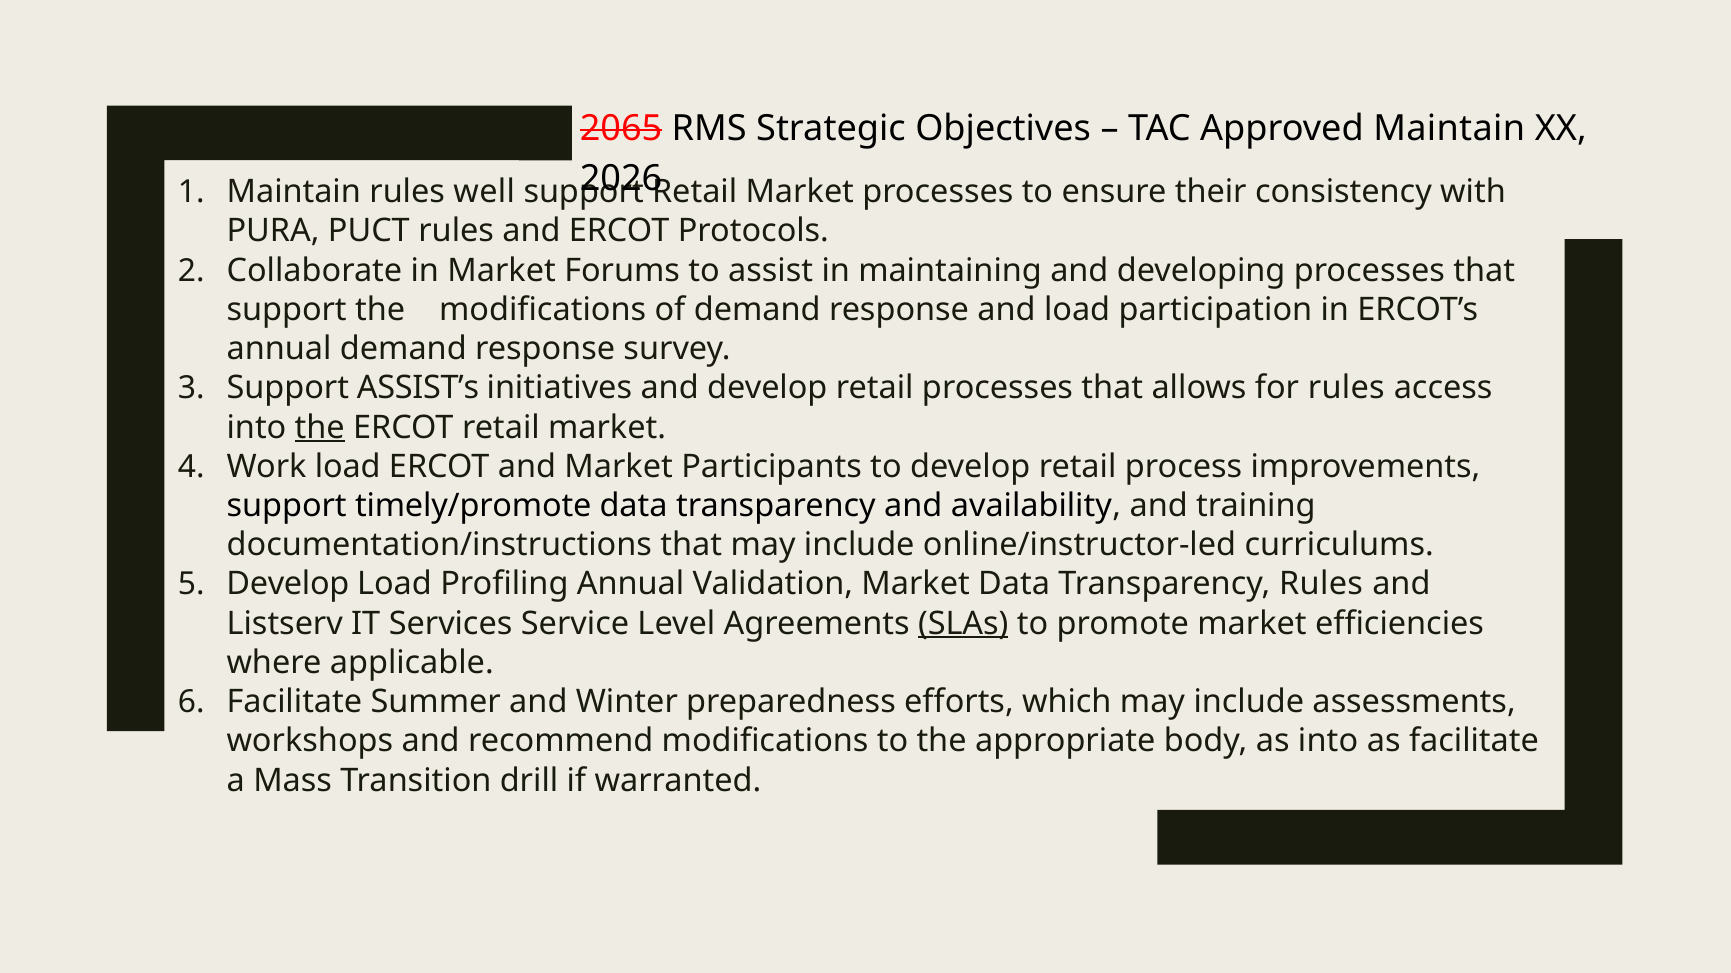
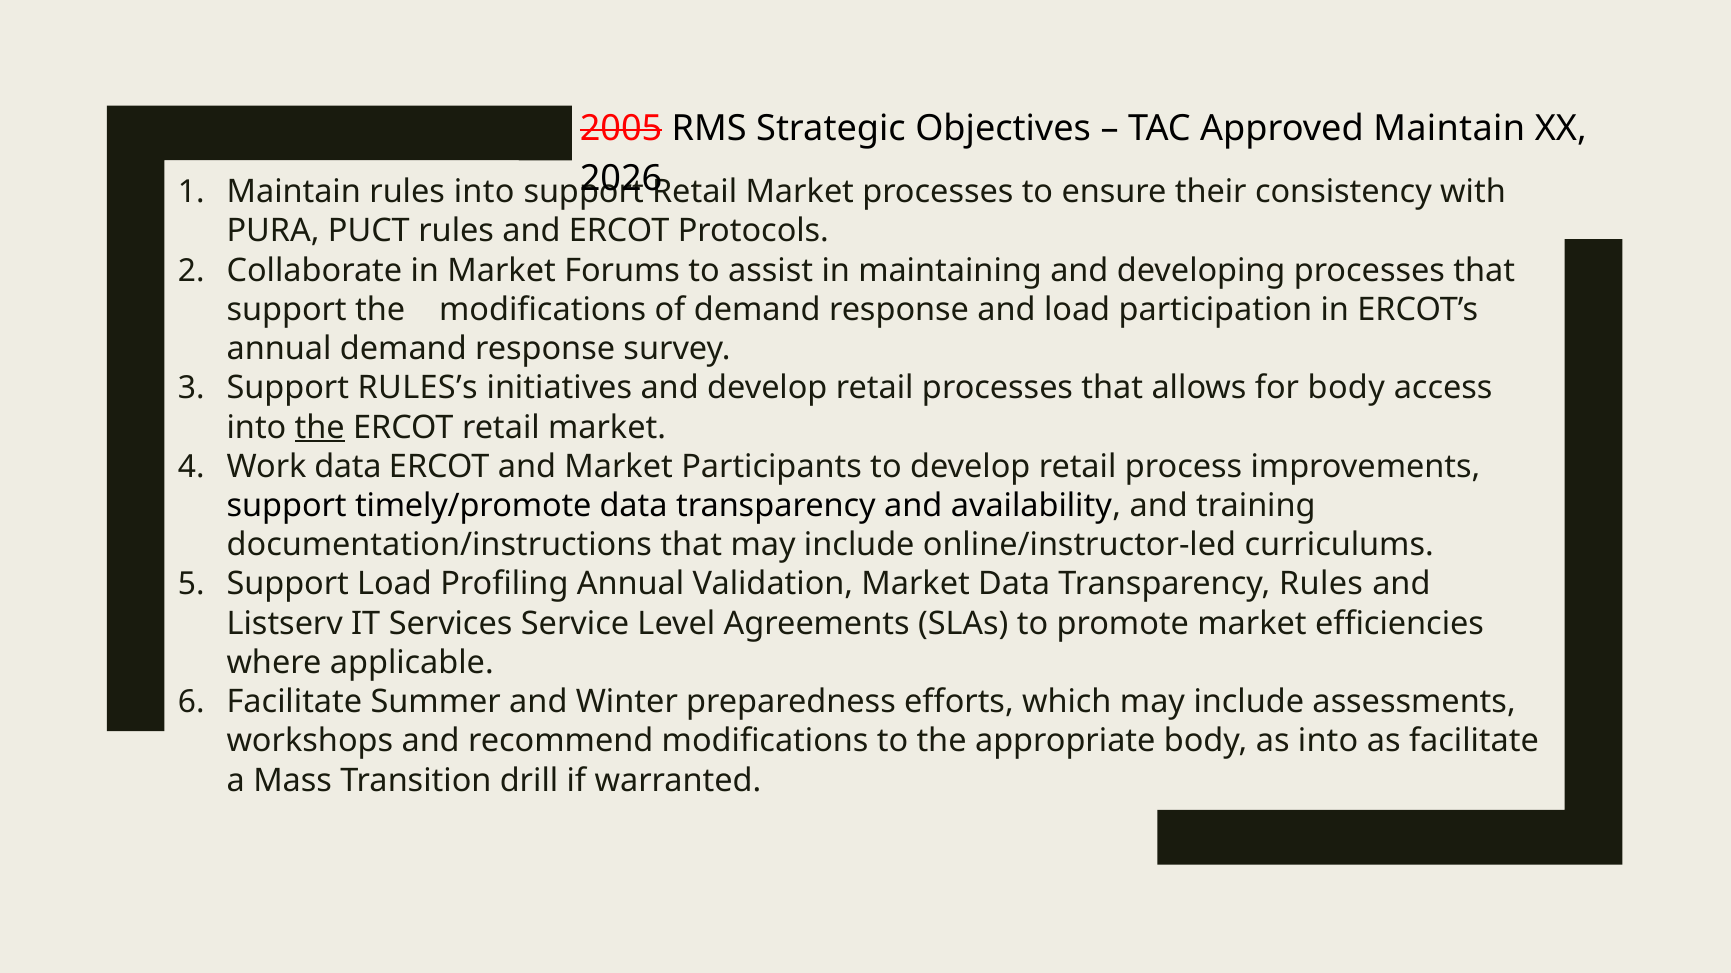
2065: 2065 -> 2005
rules well: well -> into
ASSIST’s: ASSIST’s -> RULES’s
for rules: rules -> body
Work load: load -> data
Develop at (288, 585): Develop -> Support
SLAs underline: present -> none
